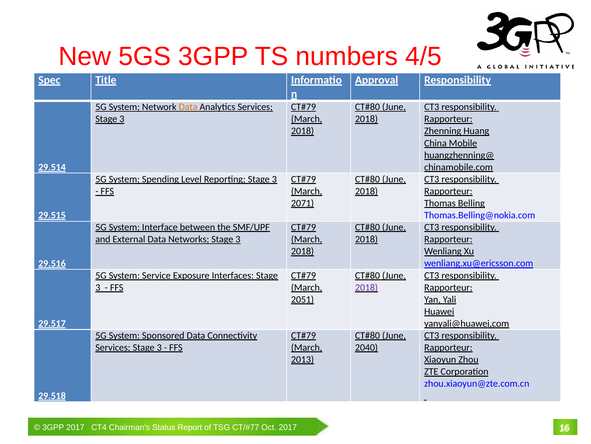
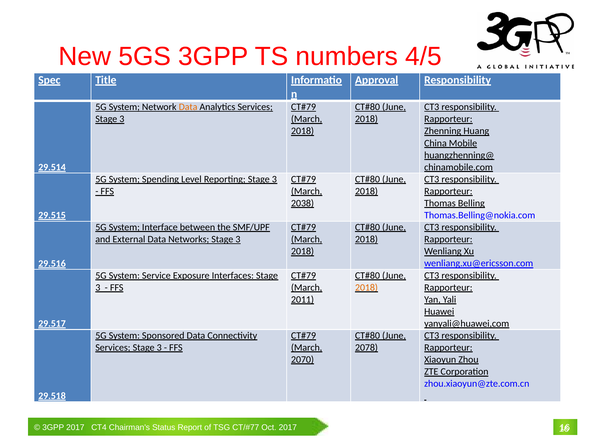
2071: 2071 -> 2038
2018 at (366, 287) colour: purple -> orange
2051: 2051 -> 2011
2040: 2040 -> 2078
2013: 2013 -> 2070
